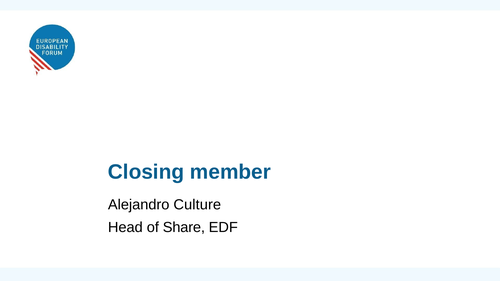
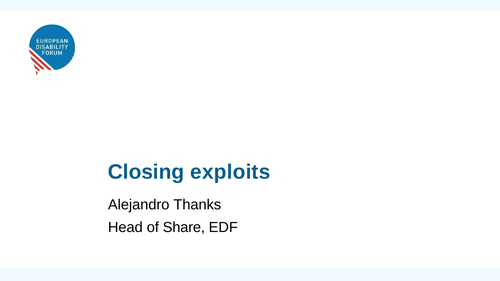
member: member -> exploits
Culture: Culture -> Thanks
